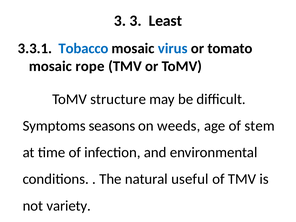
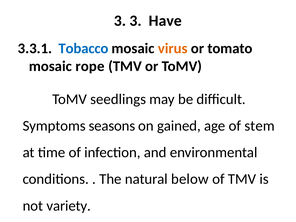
Least: Least -> Have
virus colour: blue -> orange
structure: structure -> seedlings
weeds: weeds -> gained
useful: useful -> below
